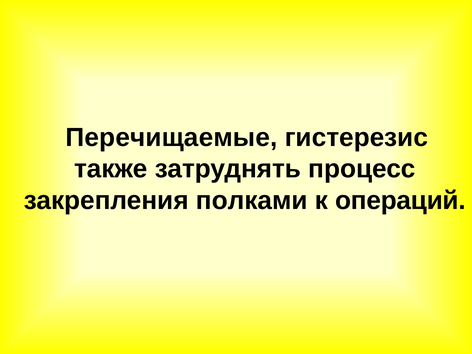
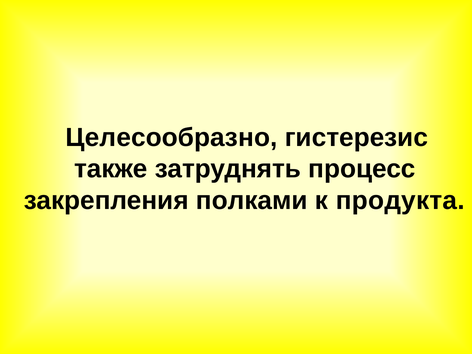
Перечищаемые: Перечищаемые -> Целесообразно
операций: операций -> продукта
